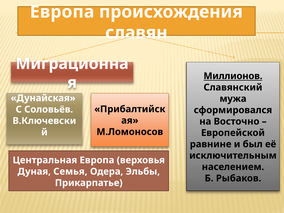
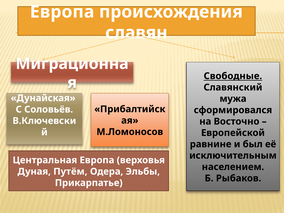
Миллионов: Миллионов -> Свободные
Семья: Семья -> Путём
